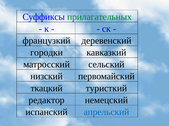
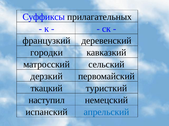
прилагательных colour: green -> black
низский: низский -> дерзкий
редактор: редактор -> наступил
